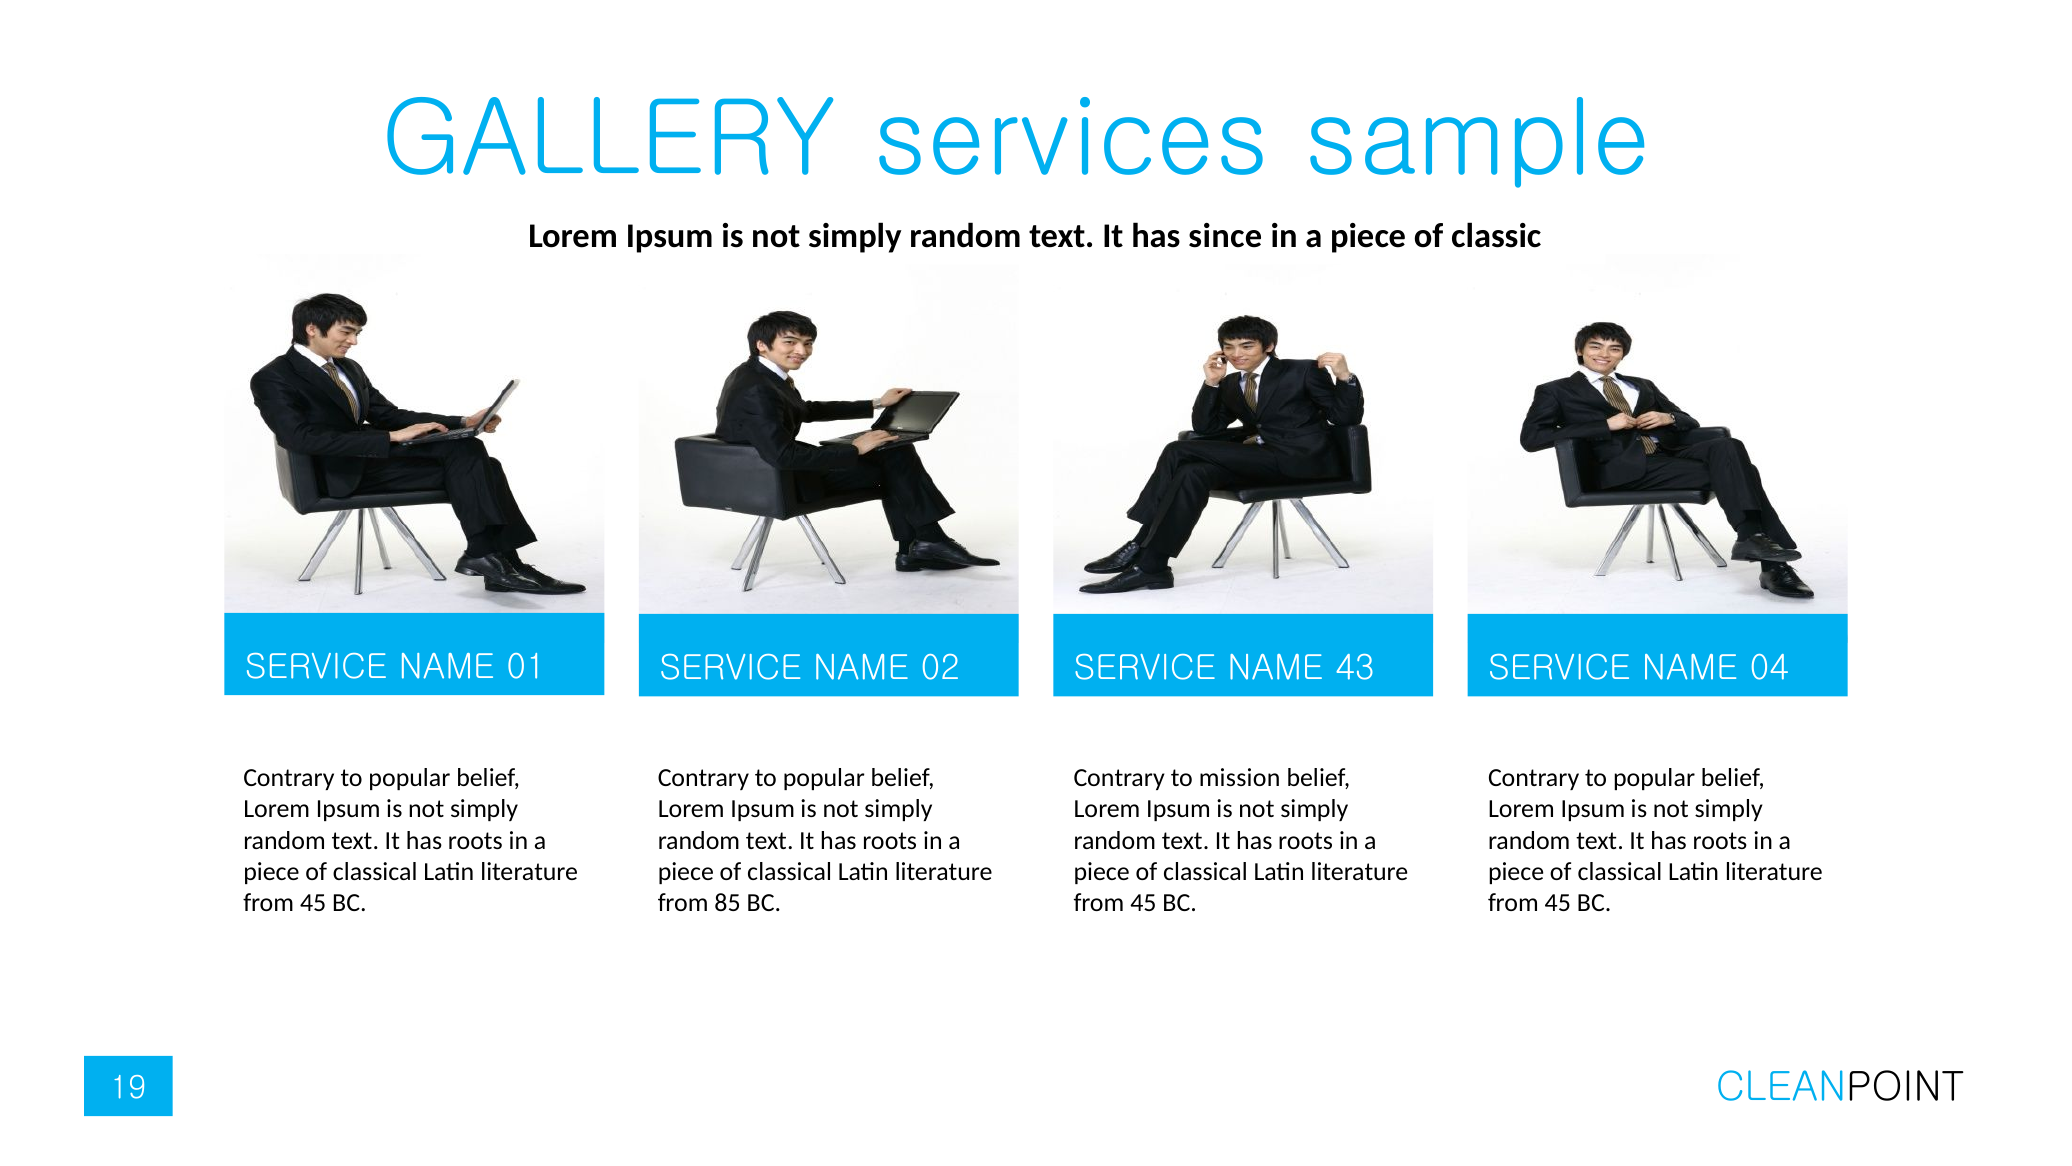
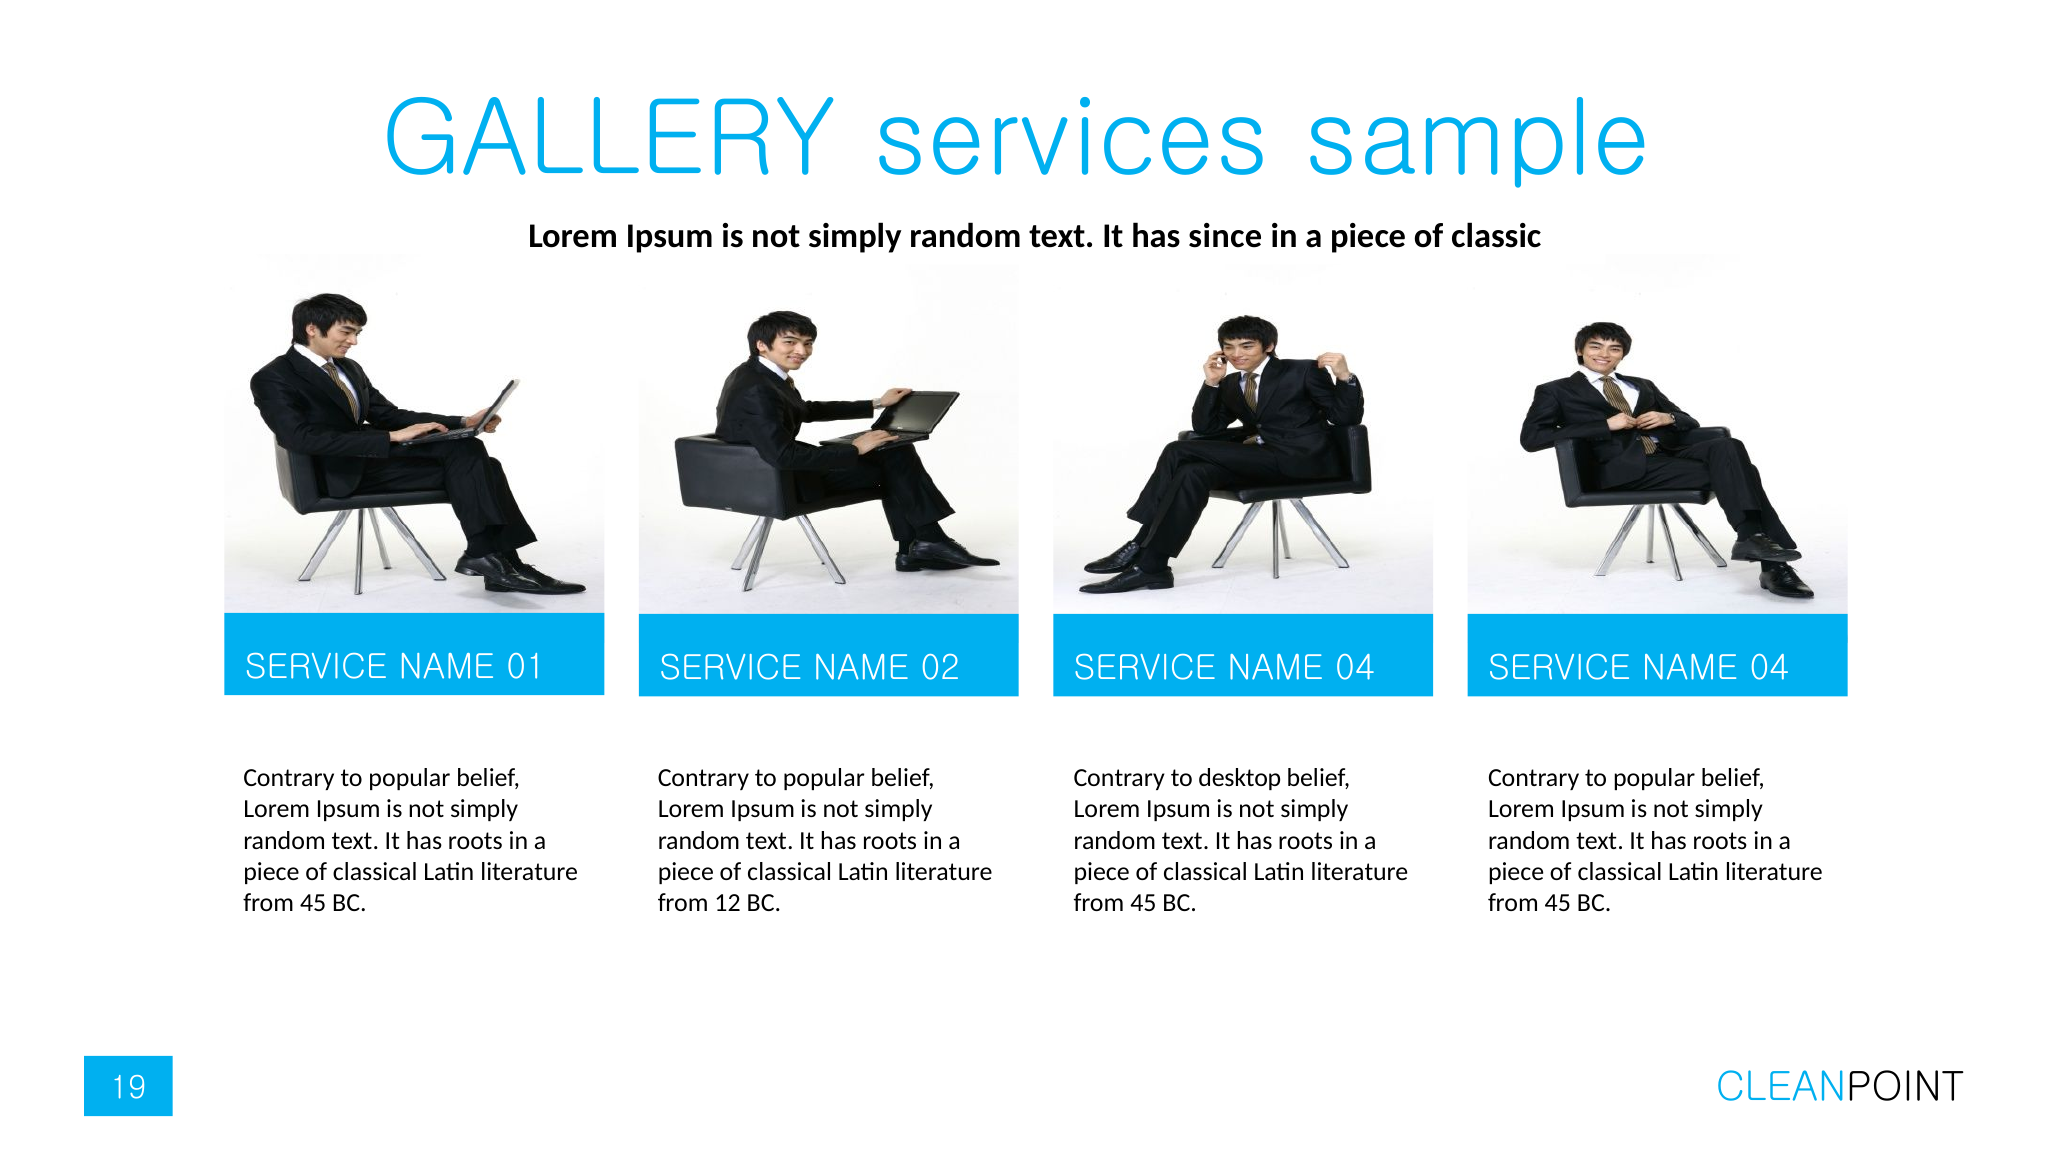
02 SERVICE NAME 43: 43 -> 04
mission: mission -> desktop
85: 85 -> 12
